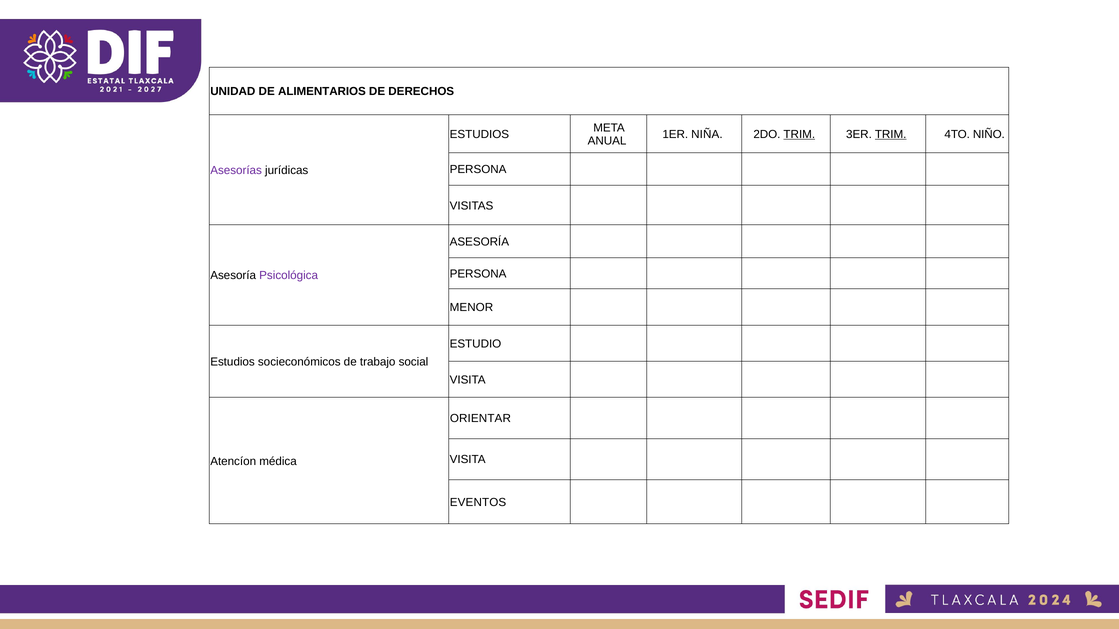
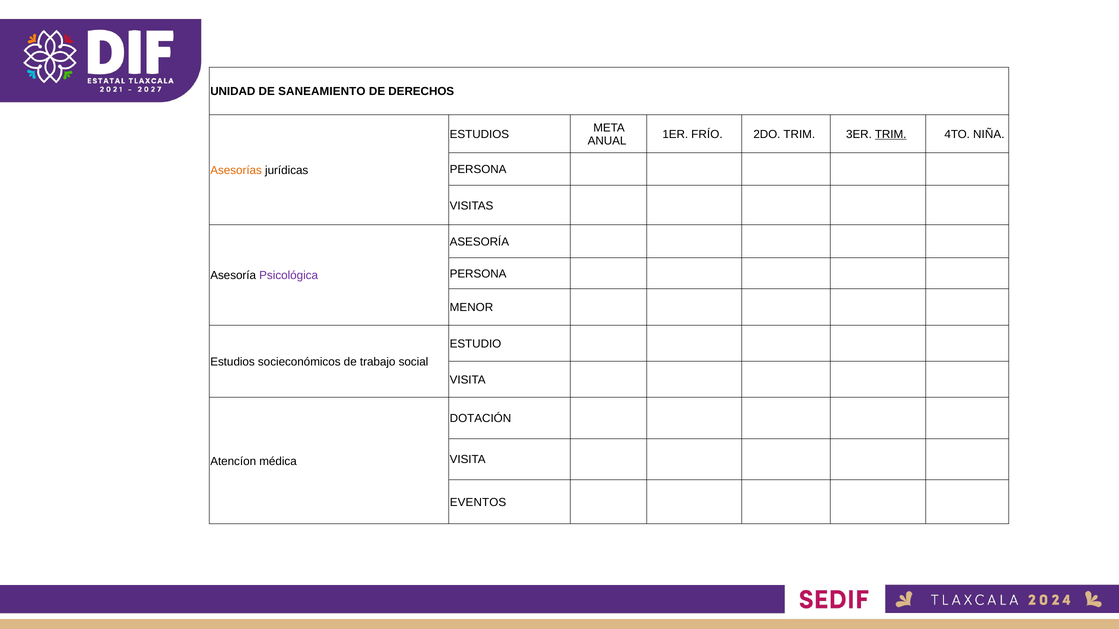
ALIMENTARIOS: ALIMENTARIOS -> SANEAMIENTO
NIÑA: NIÑA -> FRÍO
TRIM at (799, 134) underline: present -> none
NIÑO: NIÑO -> NIÑA
Asesorías colour: purple -> orange
ORIENTAR: ORIENTAR -> DOTACIÓN
